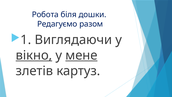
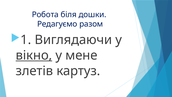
мене underline: present -> none
